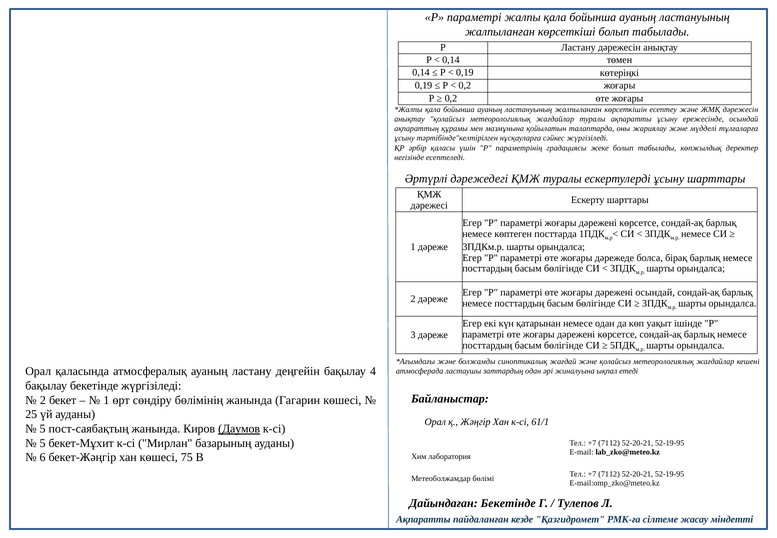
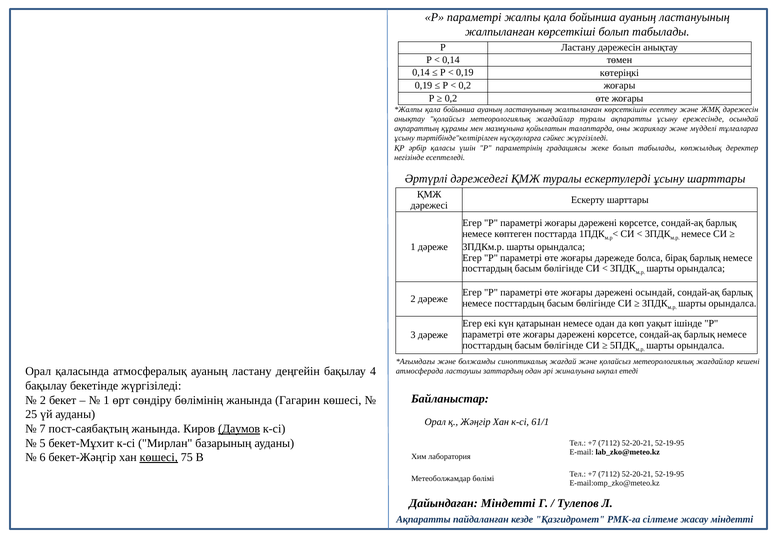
5 at (43, 429): 5 -> 7
көшесі at (159, 457) underline: none -> present
Дайындаған Бекетінде: Бекетінде -> Міндетті
